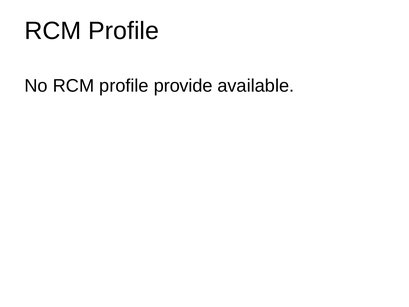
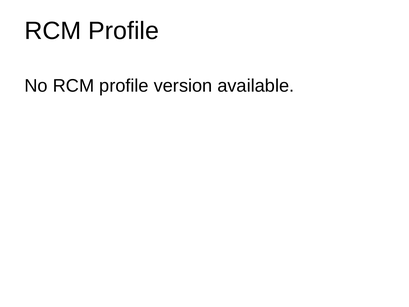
provide: provide -> version
